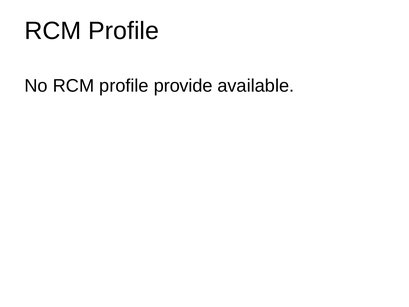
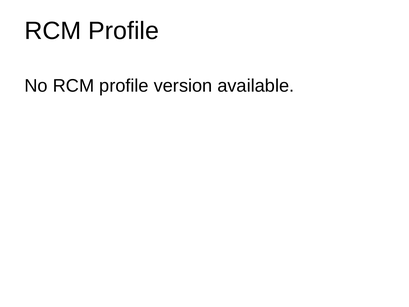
provide: provide -> version
